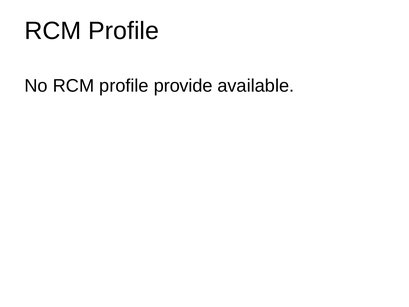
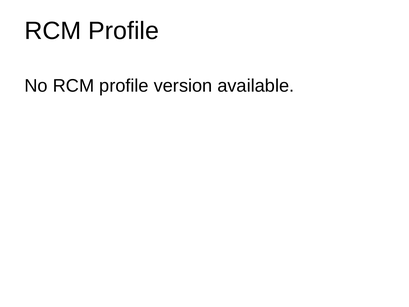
provide: provide -> version
